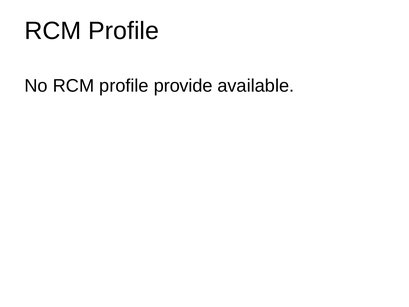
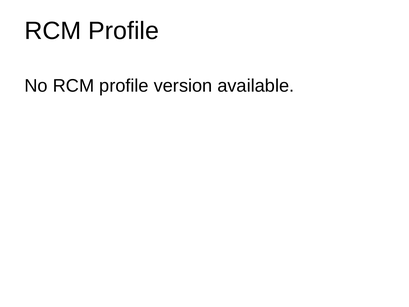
provide: provide -> version
